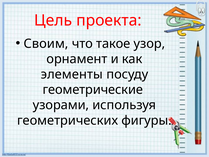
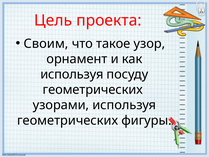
элементы at (72, 74): элементы -> используя
геометрические at (93, 90): геометрические -> геометрических
